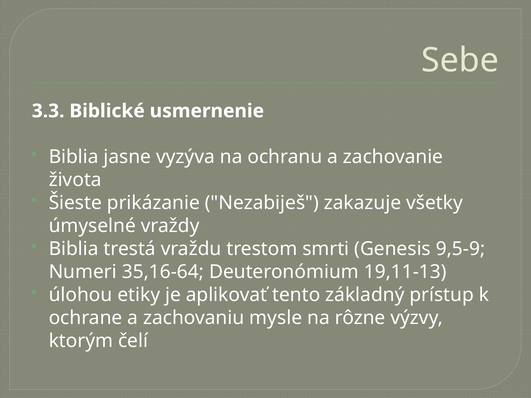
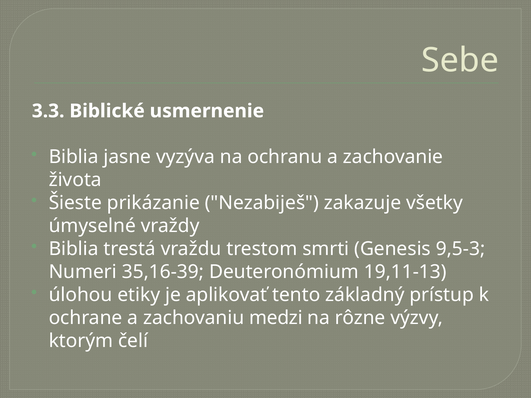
9,5-9: 9,5-9 -> 9,5-3
35,16-64: 35,16-64 -> 35,16-39
mysle: mysle -> medzi
